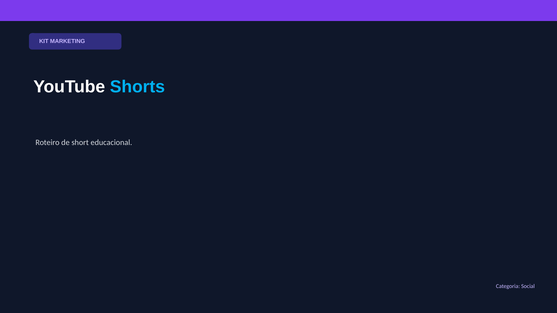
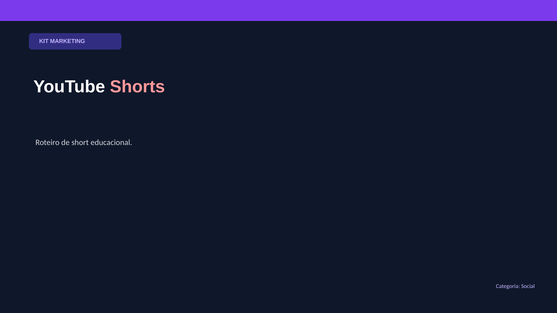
Shorts colour: light blue -> pink
